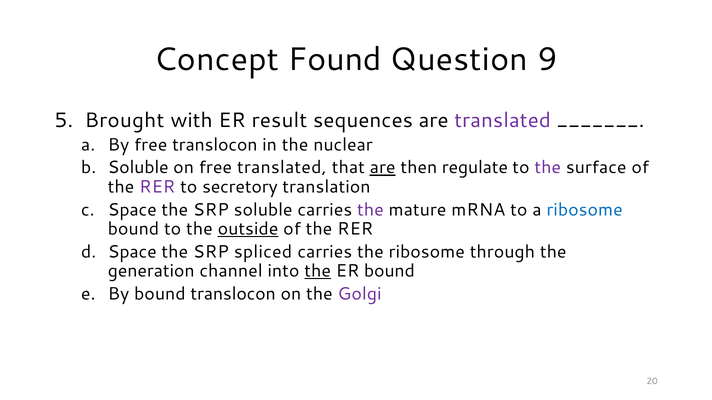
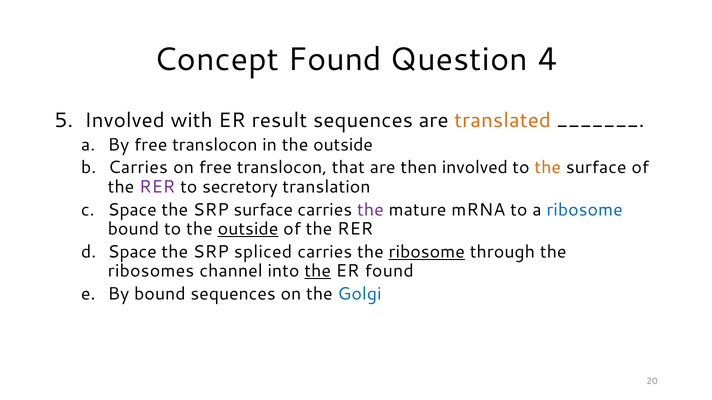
9: 9 -> 4
5 Brought: Brought -> Involved
translated at (503, 120) colour: purple -> orange
in the nuclear: nuclear -> outside
Soluble at (138, 168): Soluble -> Carries
on free translated: translated -> translocon
are at (383, 168) underline: present -> none
then regulate: regulate -> involved
the at (548, 168) colour: purple -> orange
SRP soluble: soluble -> surface
ribosome at (427, 252) underline: none -> present
generation: generation -> ribosomes
ER bound: bound -> found
bound translocon: translocon -> sequences
Golgi colour: purple -> blue
